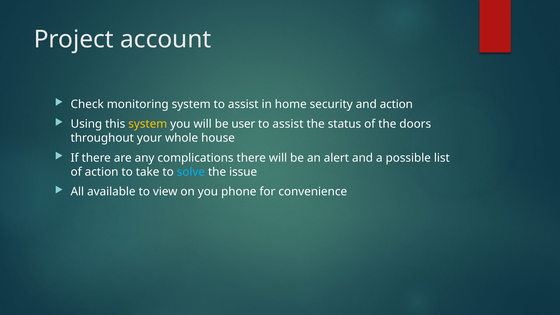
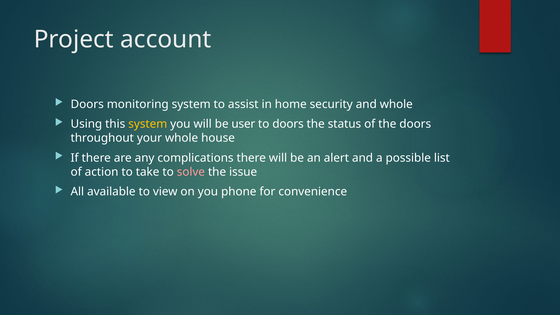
Check at (87, 104): Check -> Doors
and action: action -> whole
assist at (288, 124): assist -> doors
solve colour: light blue -> pink
